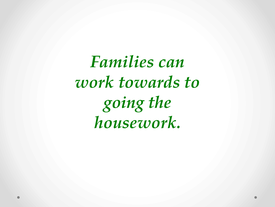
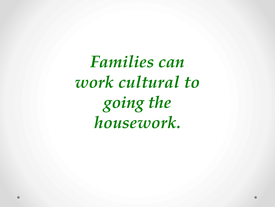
towards: towards -> cultural
